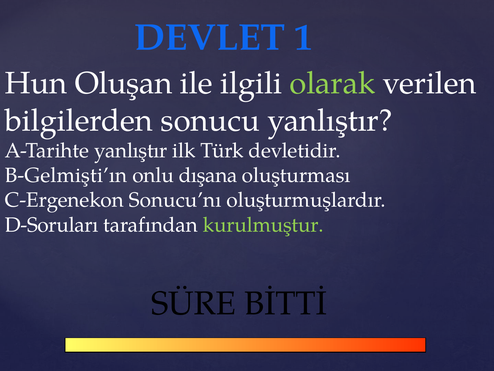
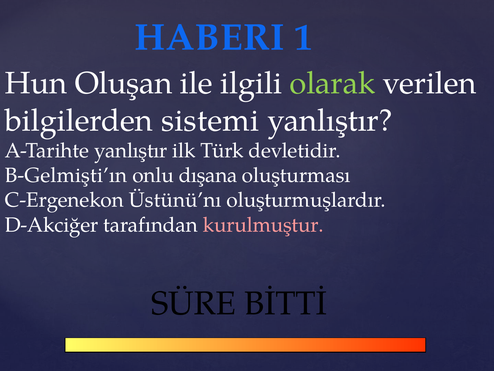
DEVLET: DEVLET -> HABERI
sonucu: sonucu -> sistemi
Sonucu’nı: Sonucu’nı -> Üstünü’nı
D-Soruları: D-Soruları -> D-Akciğer
kurulmuştur colour: light green -> pink
